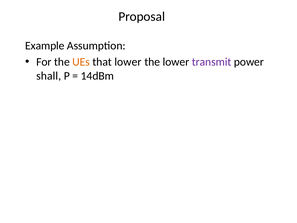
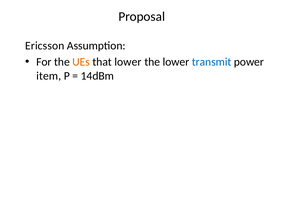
Example: Example -> Ericsson
transmit colour: purple -> blue
shall: shall -> item
